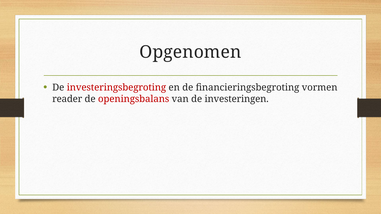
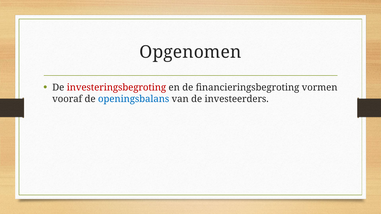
reader: reader -> vooraf
openingsbalans colour: red -> blue
investeringen: investeringen -> investeerders
